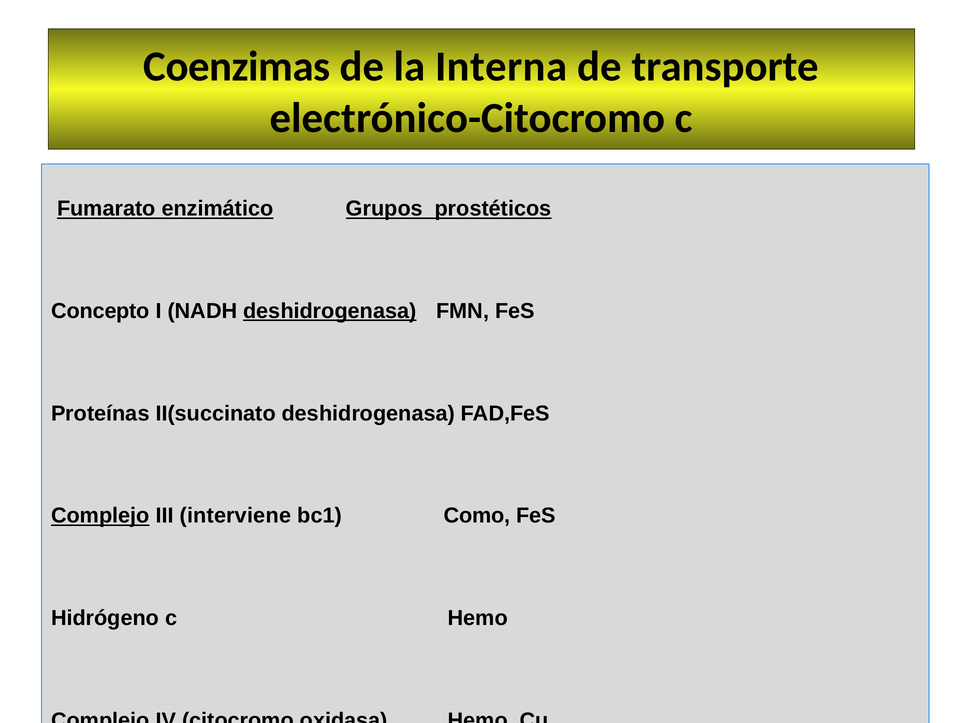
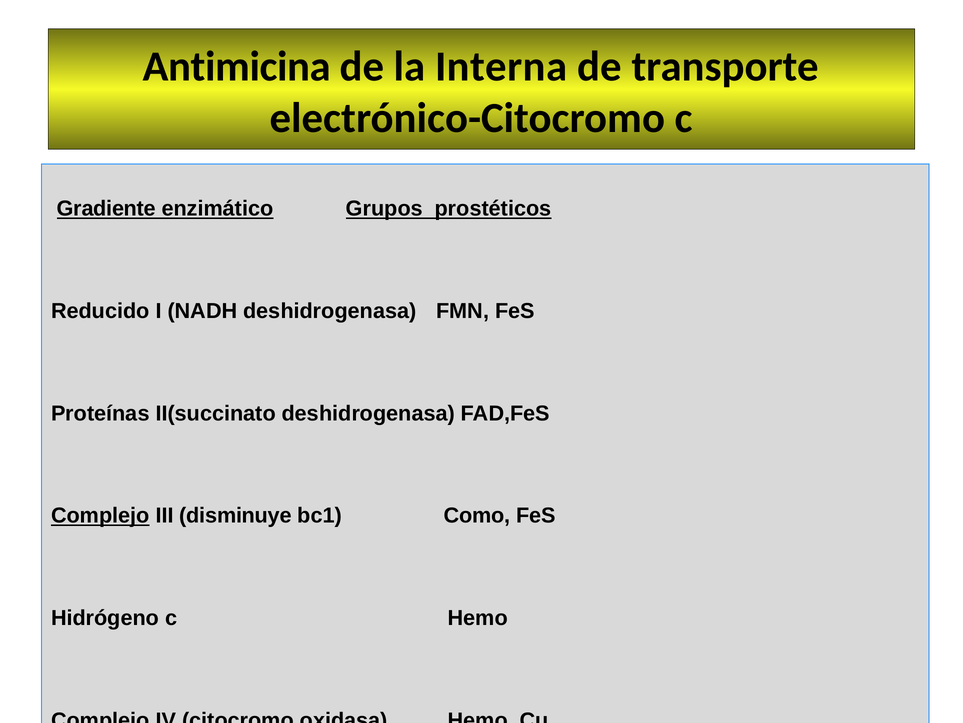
Coenzimas: Coenzimas -> Antimicina
Fumarato: Fumarato -> Gradiente
Concepto: Concepto -> Reducido
deshidrogenasa at (330, 311) underline: present -> none
interviene: interviene -> disminuye
